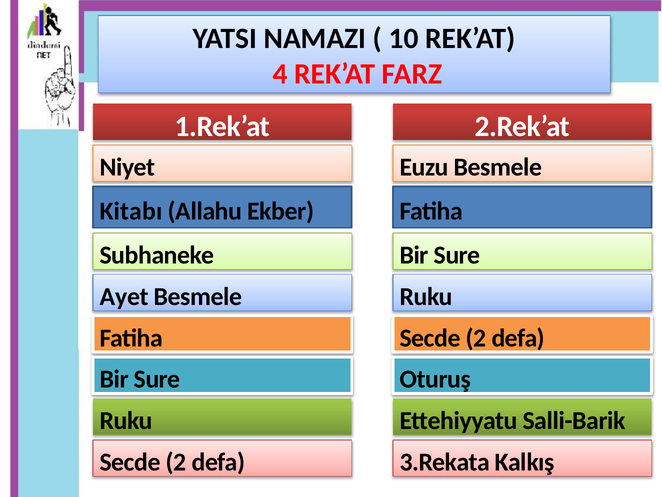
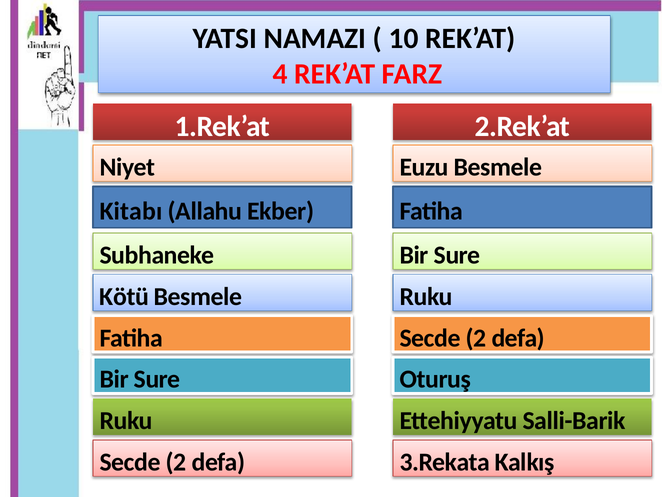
Ayet: Ayet -> Kötü
